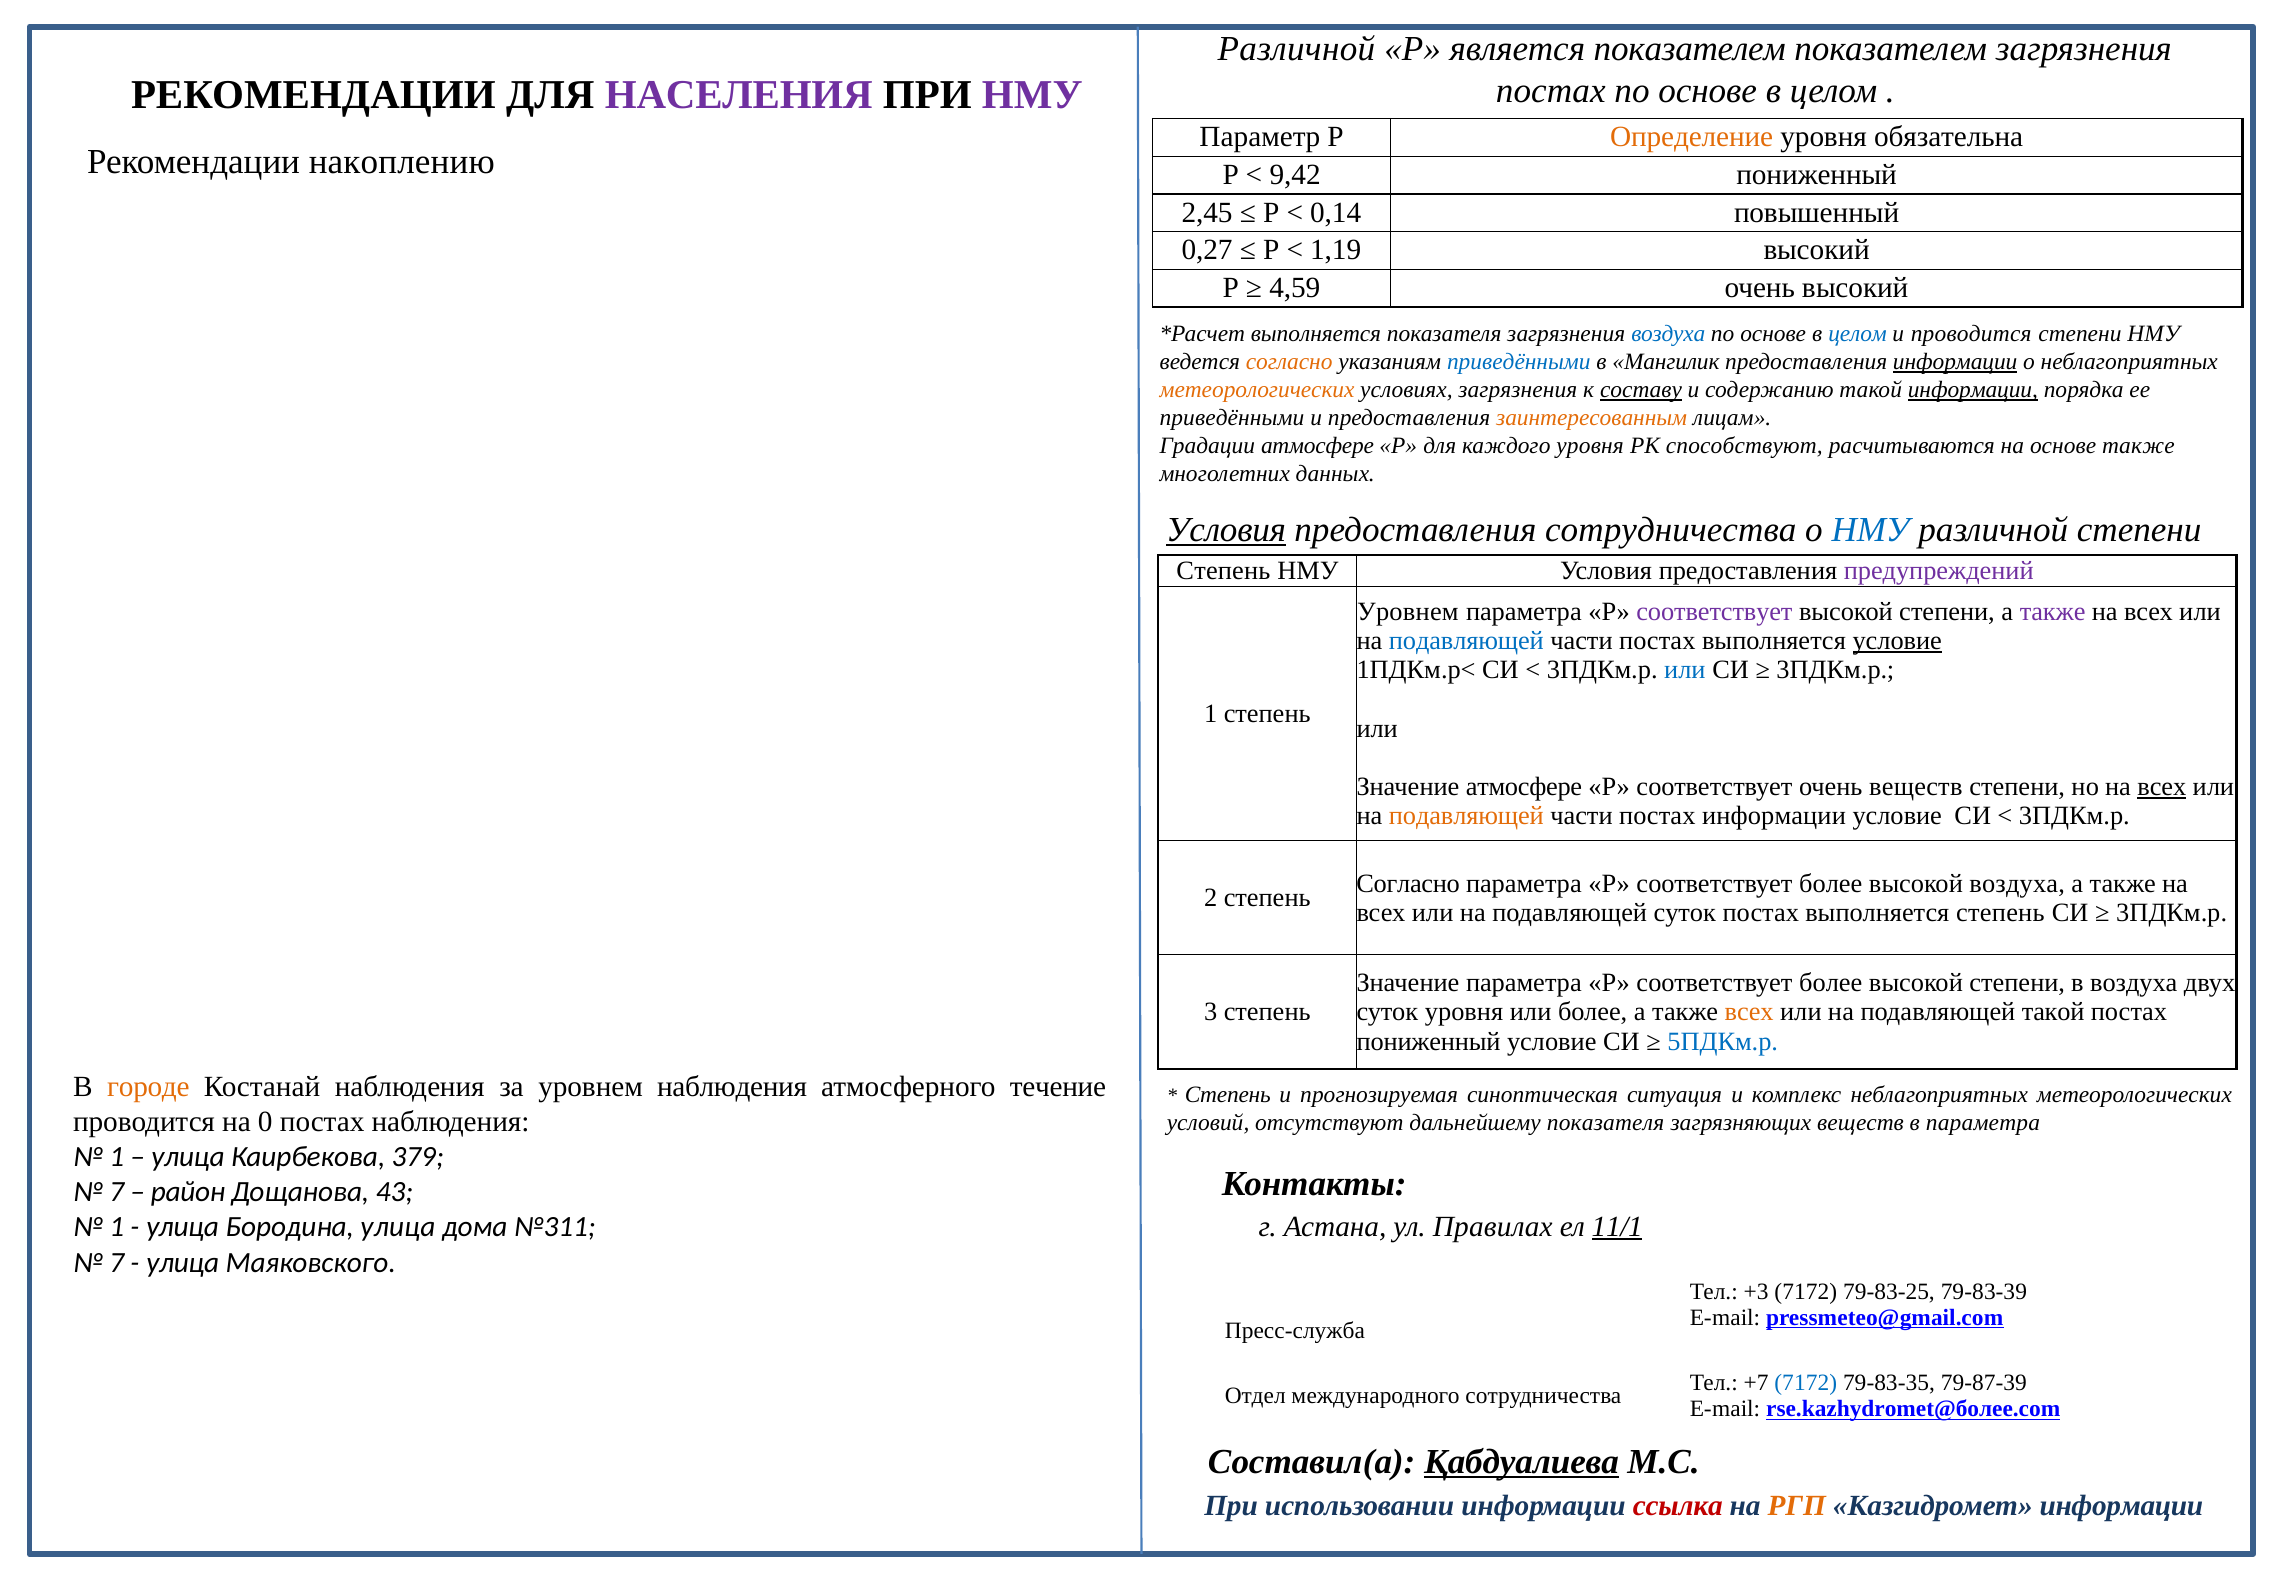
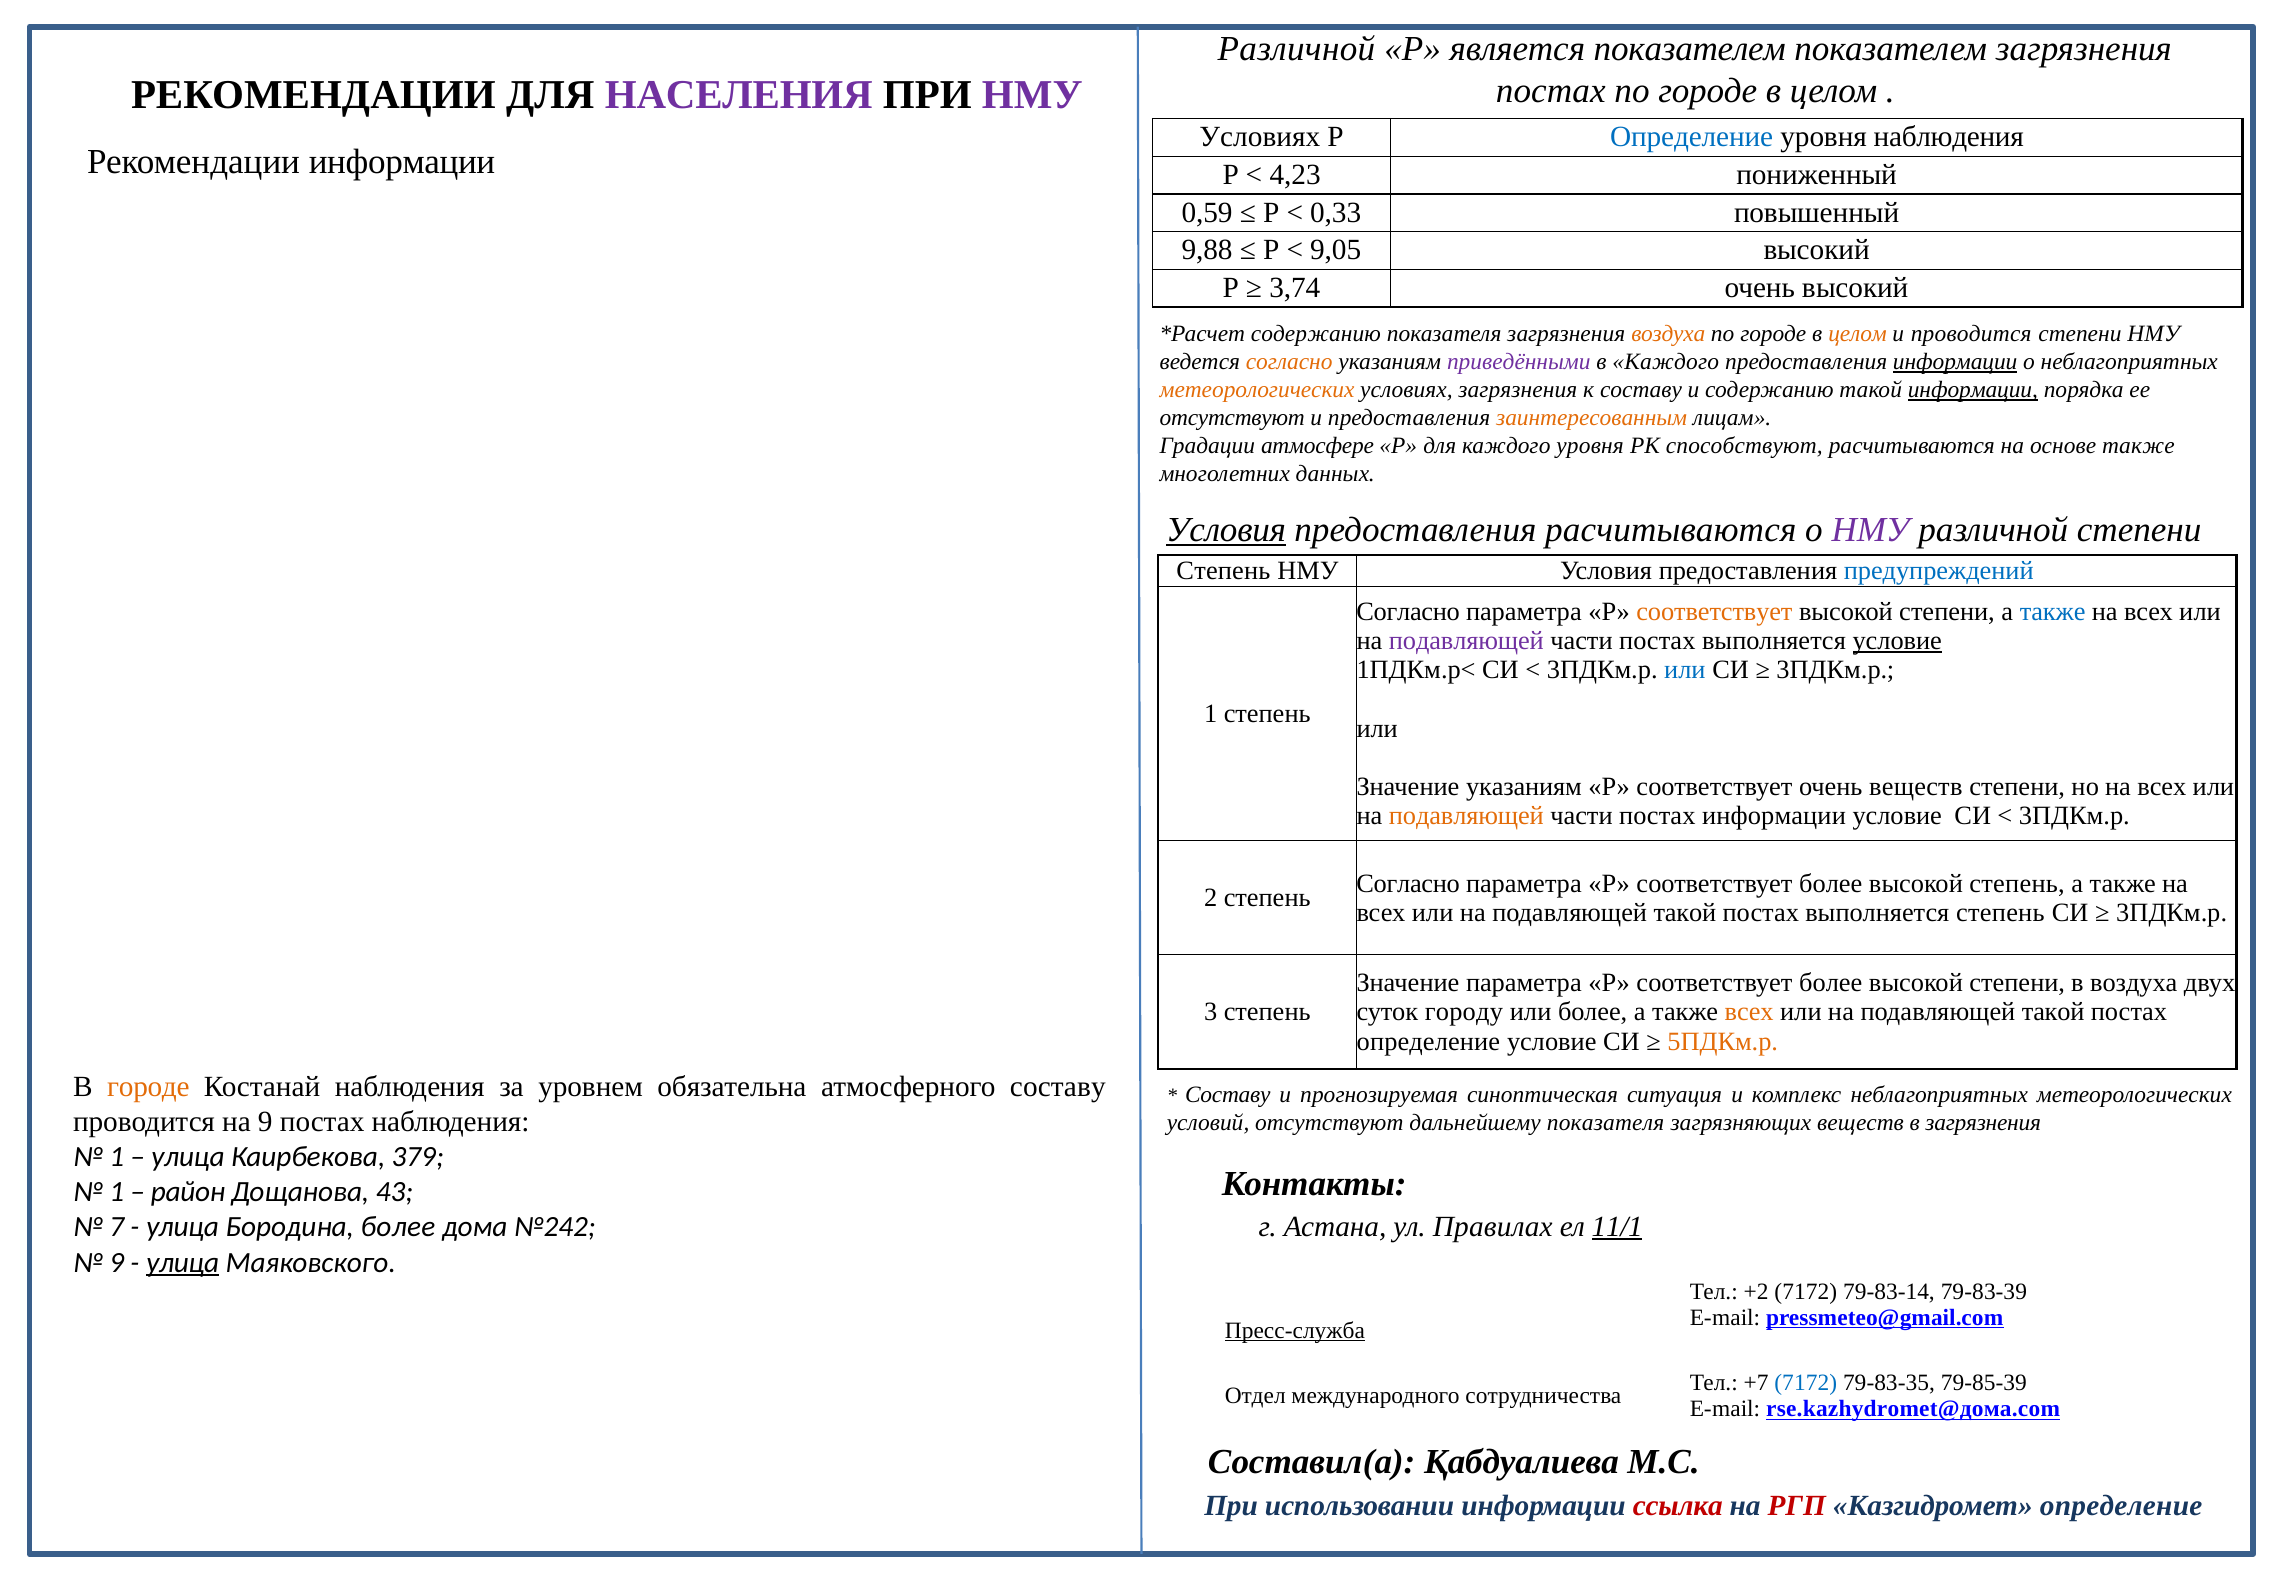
основе at (1708, 91): основе -> городе
Параметр at (1260, 137): Параметр -> Условиях
Определение at (1692, 137) colour: orange -> blue
уровня обязательна: обязательна -> наблюдения
Рекомендации накоплению: накоплению -> информации
9,42: 9,42 -> 4,23
2,45: 2,45 -> 0,59
0,14: 0,14 -> 0,33
0,27: 0,27 -> 9,88
1,19: 1,19 -> 9,05
4,59: 4,59 -> 3,74
выполняется at (1316, 334): выполняется -> содержанию
воздуха at (1668, 334) colour: blue -> orange
основе at (1773, 334): основе -> городе
целом at (1858, 334) colour: blue -> orange
приведёнными at (1519, 362) colour: blue -> purple
в Мангилик: Мангилик -> Каждого
составу at (1641, 390) underline: present -> none
приведёнными at (1232, 418): приведёнными -> отсутствуют
предоставления сотрудничества: сотрудничества -> расчитываются
НМУ at (1871, 529) colour: blue -> purple
предупреждений colour: purple -> blue
Уровнем at (1408, 611): Уровнем -> Согласно
соответствует at (1714, 611) colour: purple -> orange
также at (2053, 611) colour: purple -> blue
подавляющей at (1466, 641) colour: blue -> purple
Значение атмосфере: атмосфере -> указаниям
всех at (2162, 787) underline: present -> none
высокой воздуха: воздуха -> степень
суток at (1685, 912): суток -> такой
суток уровня: уровня -> городу
пониженный at (1429, 1041): пониженный -> определение
5ПДКм.р colour: blue -> orange
уровнем наблюдения: наблюдения -> обязательна
атмосферного течение: течение -> составу
Степень at (1228, 1095): Степень -> Составу
на 0: 0 -> 9
в параметра: параметра -> загрязнения
7 at (117, 1192): 7 -> 1
1 at (117, 1227): 1 -> 7
Бородина улица: улица -> более
№311: №311 -> №242
7 at (117, 1262): 7 -> 9
улица at (183, 1262) underline: none -> present
+3: +3 -> +2
79-83-25: 79-83-25 -> 79-83-14
Пресс-служба underline: none -> present
79-87-39: 79-87-39 -> 79-85-39
rse.kazhydromet@более.com: rse.kazhydromet@более.com -> rse.kazhydromet@дома.com
Қабдуалиева underline: present -> none
РГП colour: orange -> red
Казгидромет информации: информации -> определение
